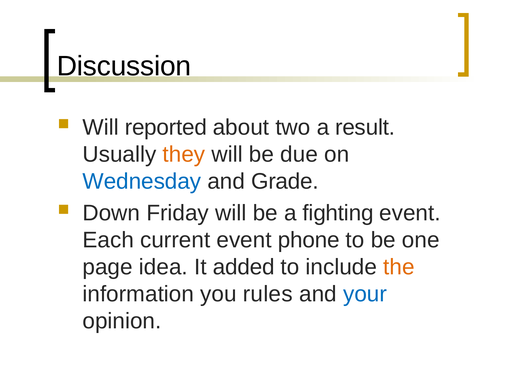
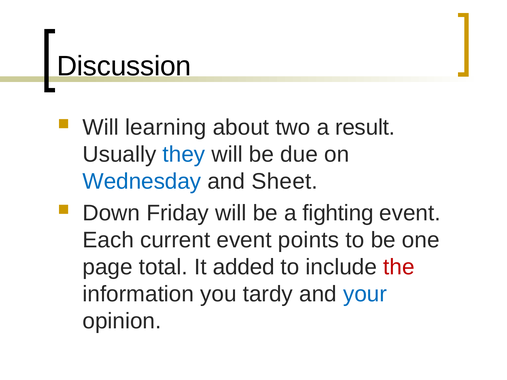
reported: reported -> learning
they colour: orange -> blue
Grade: Grade -> Sheet
phone: phone -> points
idea: idea -> total
the colour: orange -> red
rules: rules -> tardy
